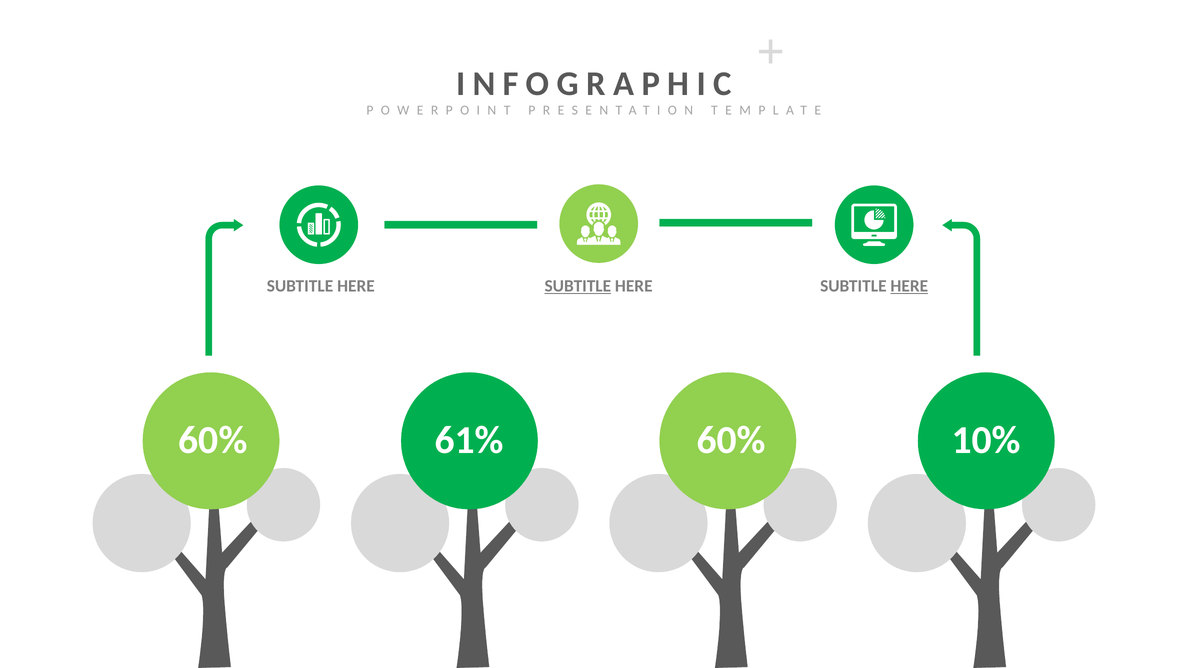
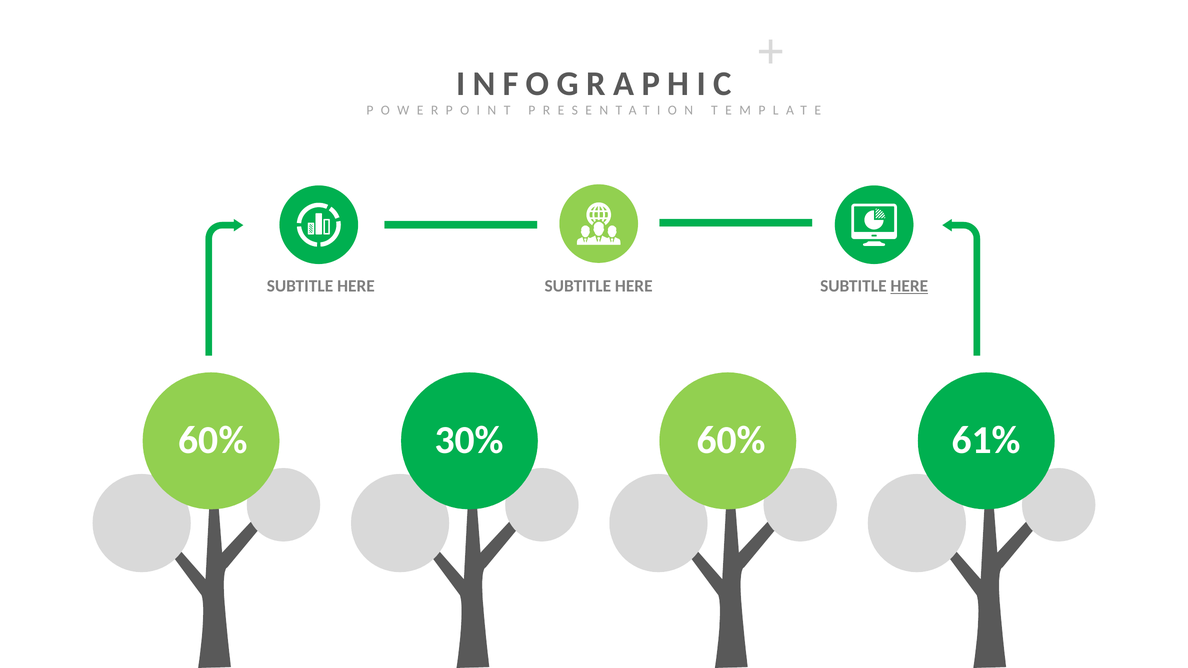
SUBTITLE at (578, 286) underline: present -> none
61%: 61% -> 30%
10%: 10% -> 61%
